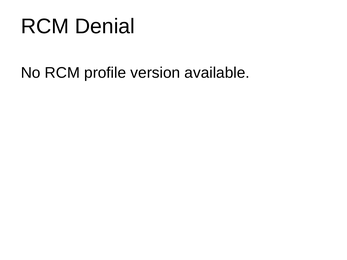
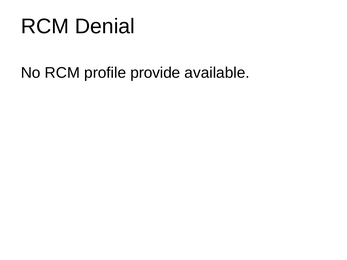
version: version -> provide
